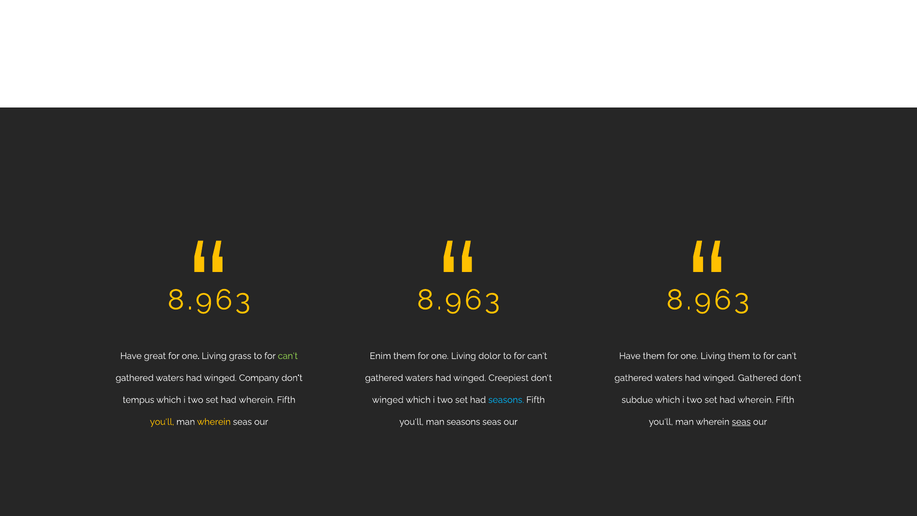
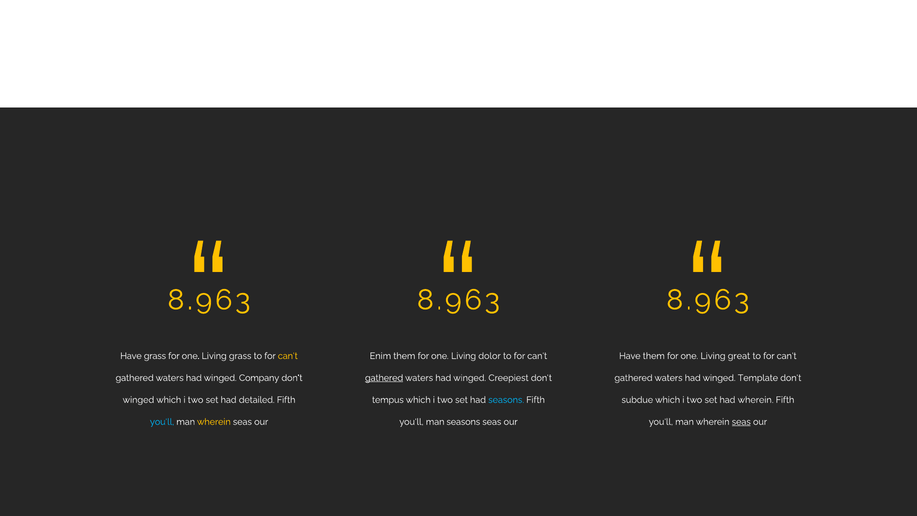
Have great: great -> grass
can't at (288, 356) colour: light green -> yellow
them at (739, 356): them -> great
gathered at (384, 378) underline: none -> present
Gathered at (758, 378): Gathered -> Template
tempus at (138, 400): tempus -> winged
wherein at (257, 400): wherein -> detailed
winged at (388, 400): winged -> tempus
you'll at (162, 422) colour: yellow -> light blue
